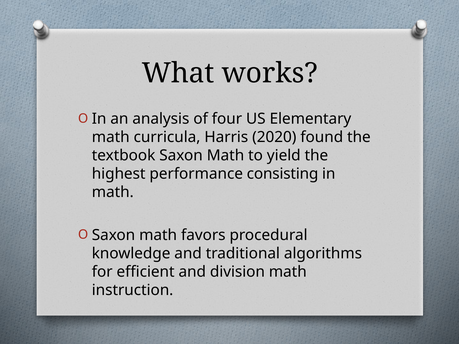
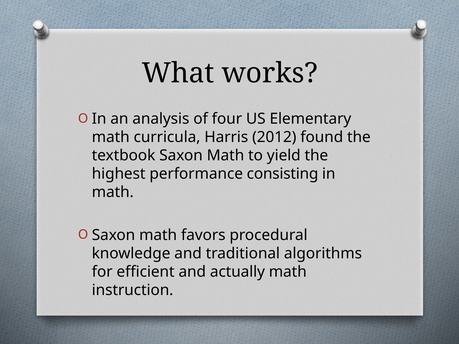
2020: 2020 -> 2012
division: division -> actually
